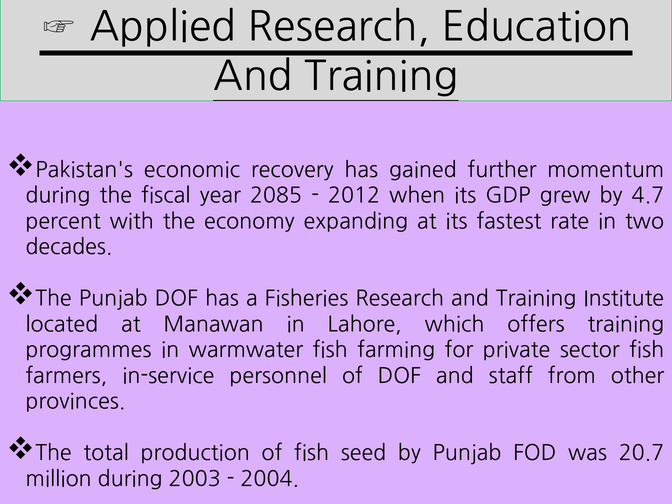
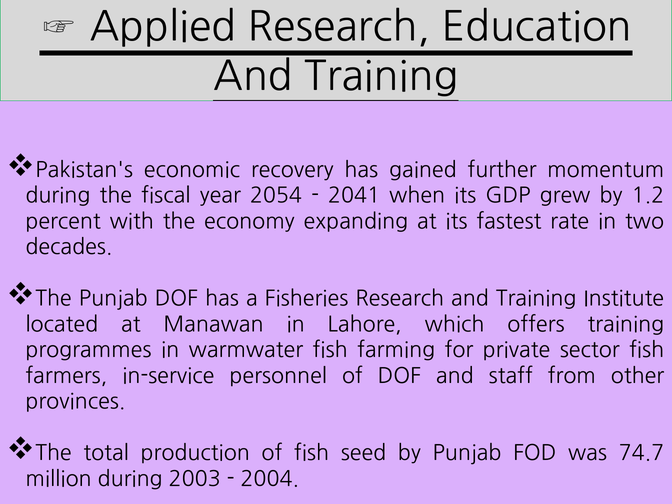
2085: 2085 -> 2054
2012: 2012 -> 2041
4.7: 4.7 -> 1.2
20.7: 20.7 -> 74.7
